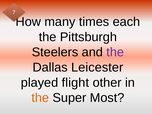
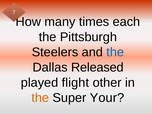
the at (115, 52) colour: purple -> blue
Leicester: Leicester -> Released
Most: Most -> Your
